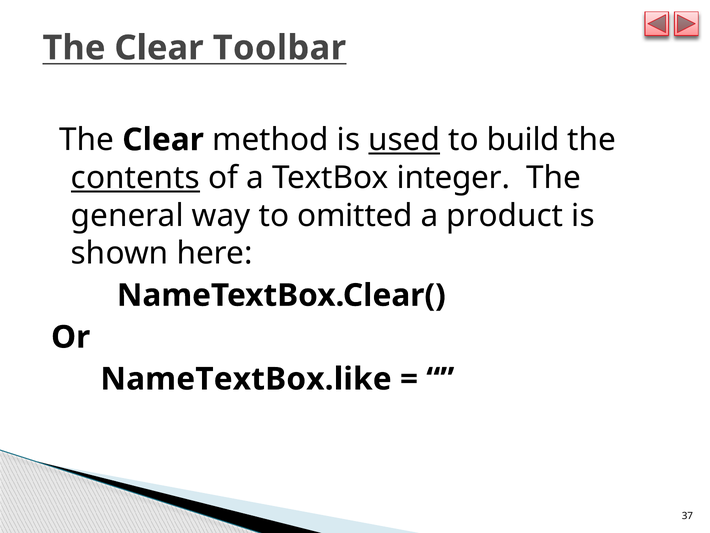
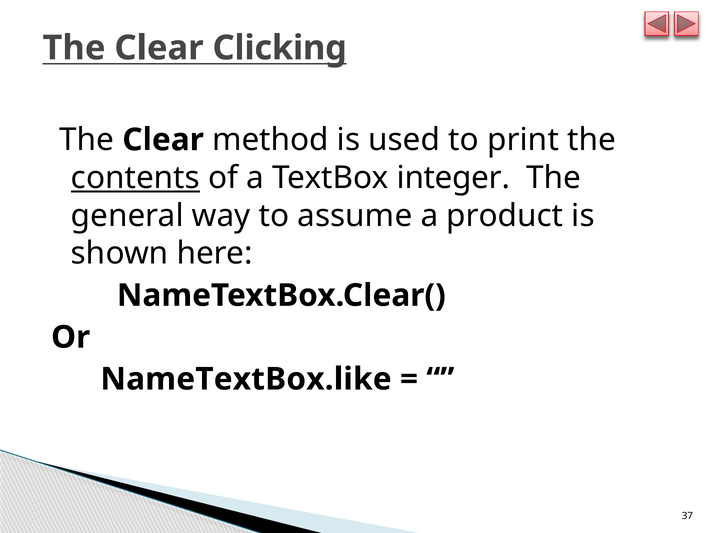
Toolbar: Toolbar -> Clicking
used underline: present -> none
build: build -> print
omitted: omitted -> assume
